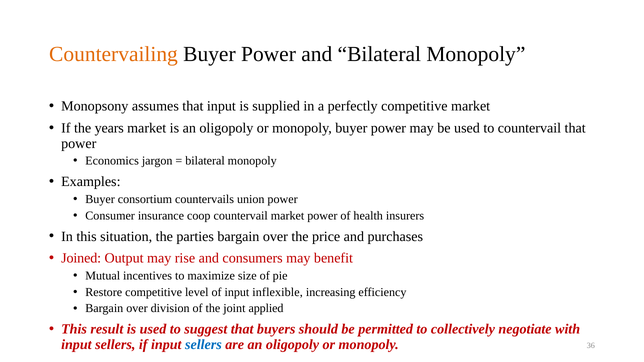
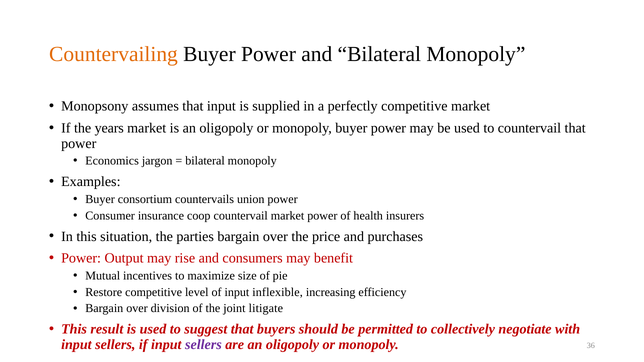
Joined at (81, 258): Joined -> Power
applied: applied -> litigate
sellers at (203, 345) colour: blue -> purple
